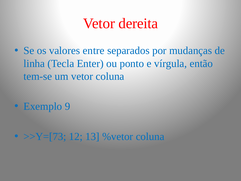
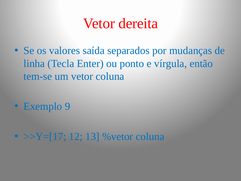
entre: entre -> saída
>>Y=[73: >>Y=[73 -> >>Y=[17
